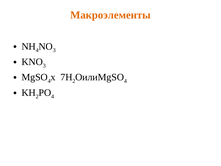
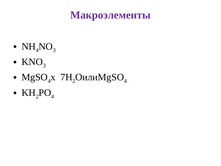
Макроэлементы colour: orange -> purple
